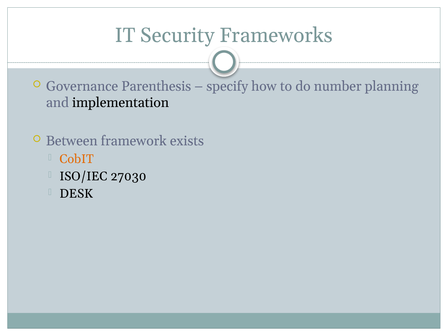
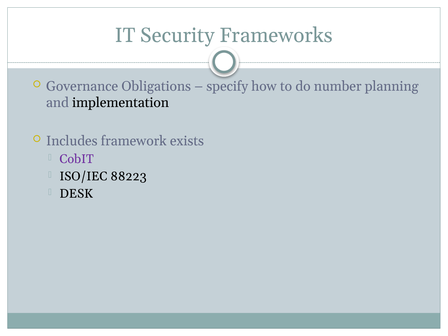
Parenthesis: Parenthesis -> Obligations
Between: Between -> Includes
CobIT colour: orange -> purple
27030: 27030 -> 88223
